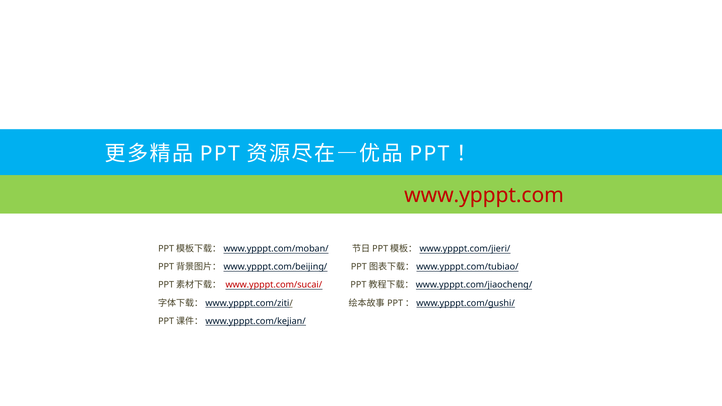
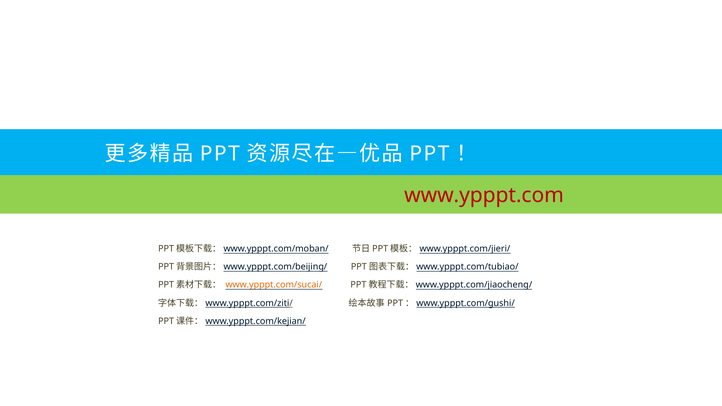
www.ypppt.com/sucai/ colour: red -> orange
